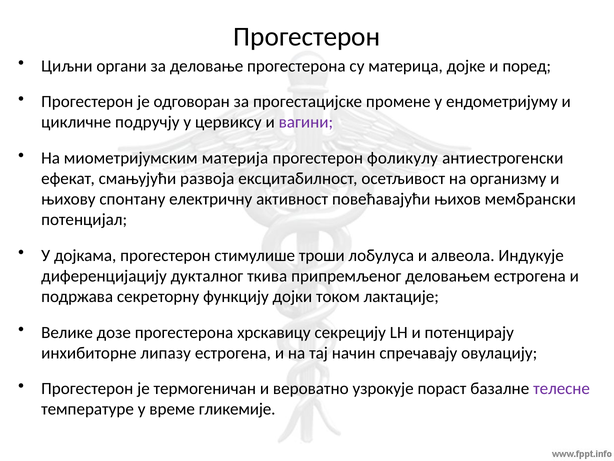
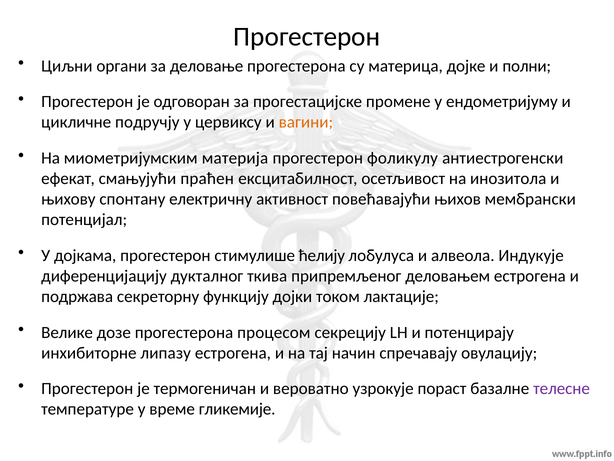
поред: поред -> полни
вагини colour: purple -> orange
развоја: развоја -> праћен
организму: организму -> инозитола
троши: троши -> ћелију
хрскавицу: хрскавицу -> процесом
